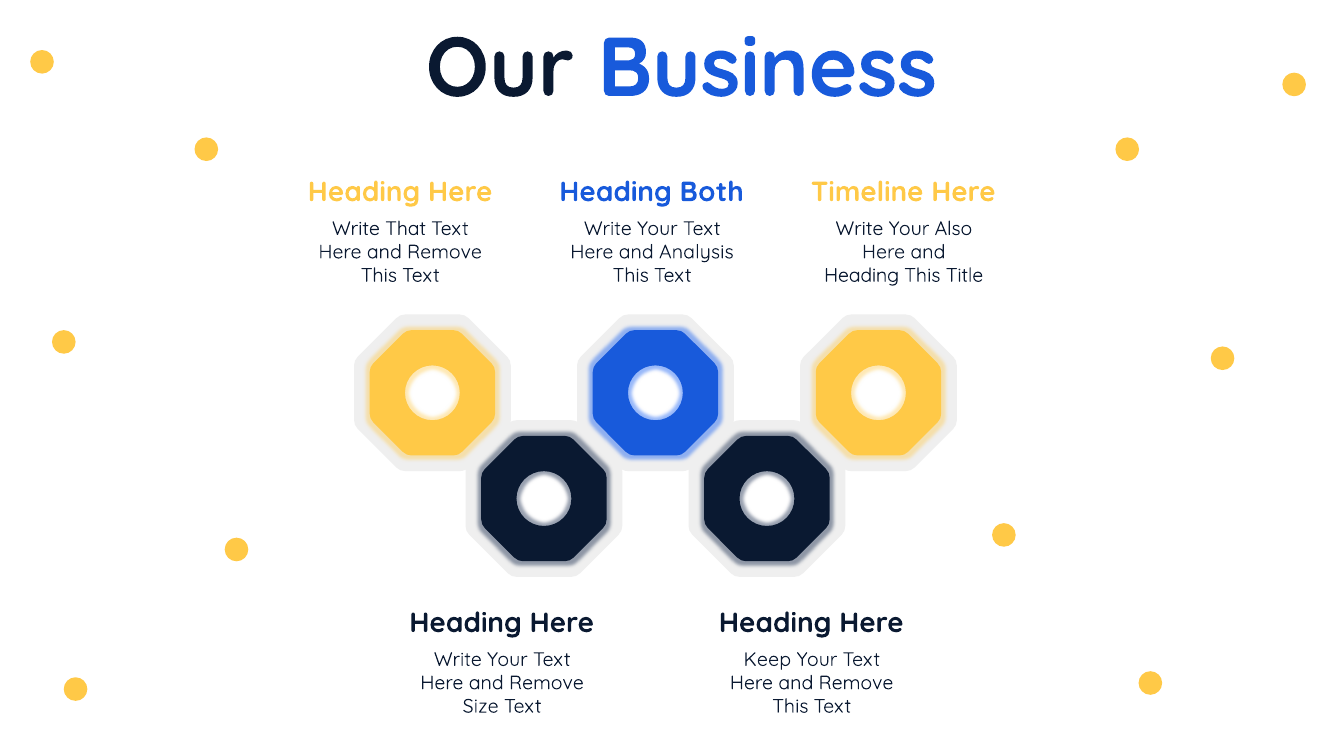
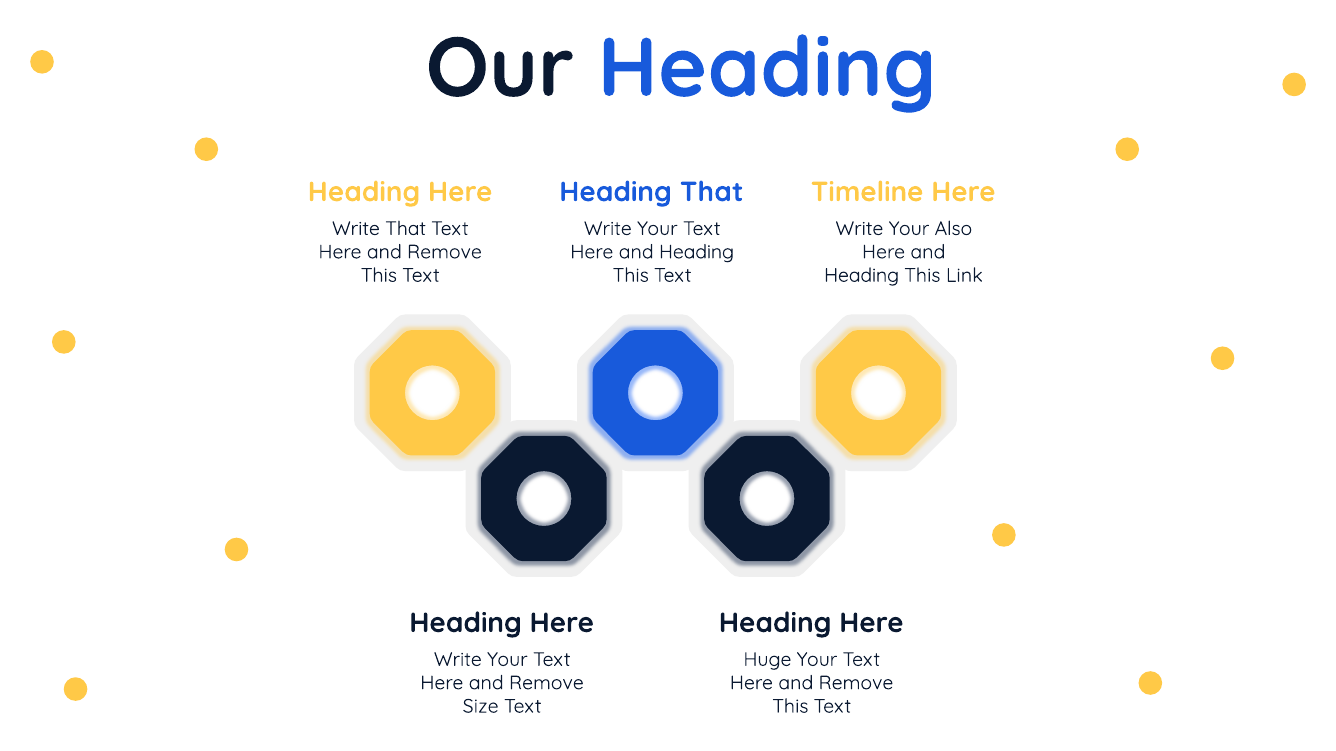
Our Business: Business -> Heading
Heading Both: Both -> That
Analysis at (696, 252): Analysis -> Heading
Title: Title -> Link
Keep: Keep -> Huge
